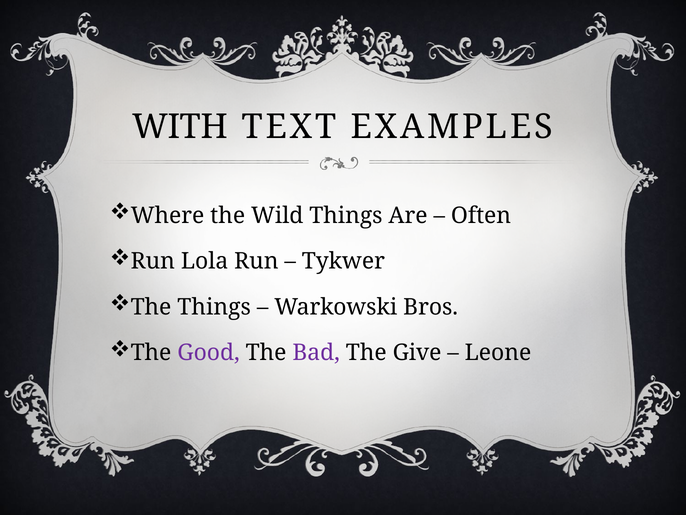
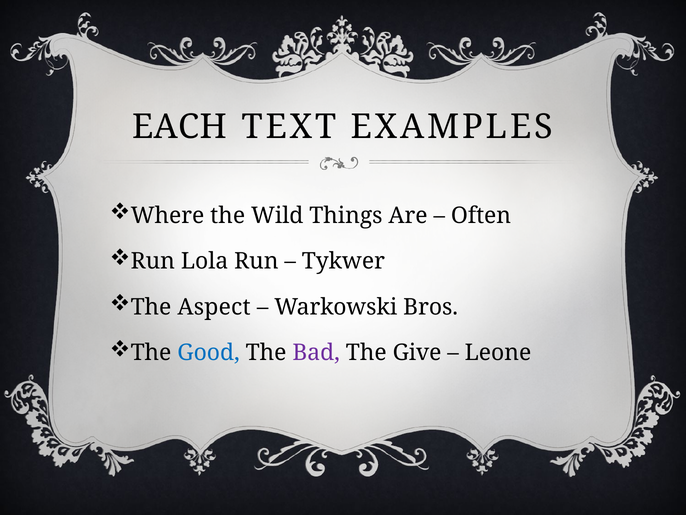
WITH: WITH -> EACH
The Things: Things -> Aspect
Good colour: purple -> blue
